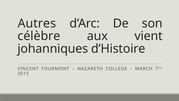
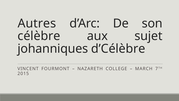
vient: vient -> sujet
d’Histoire: d’Histoire -> d’Célèbre
